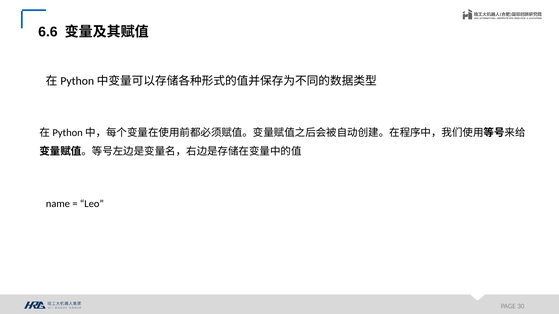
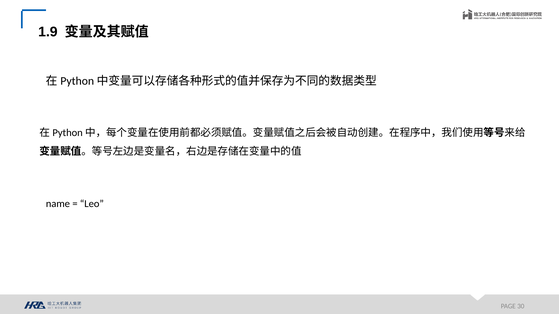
6.6: 6.6 -> 1.9
